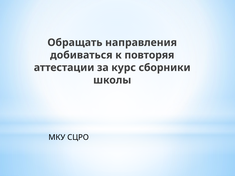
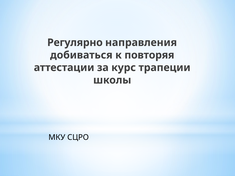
Обращать: Обращать -> Регулярно
сборники: сборники -> трапеции
